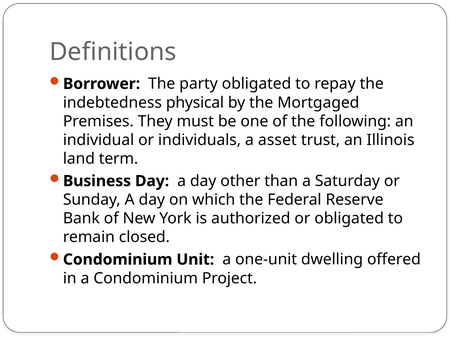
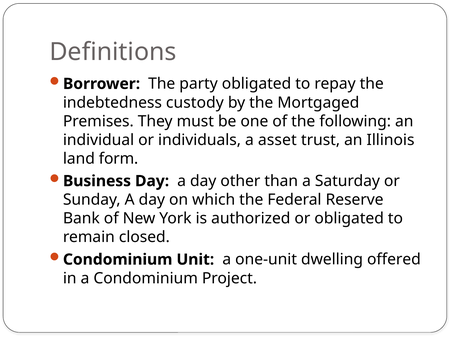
physical: physical -> custody
term: term -> form
